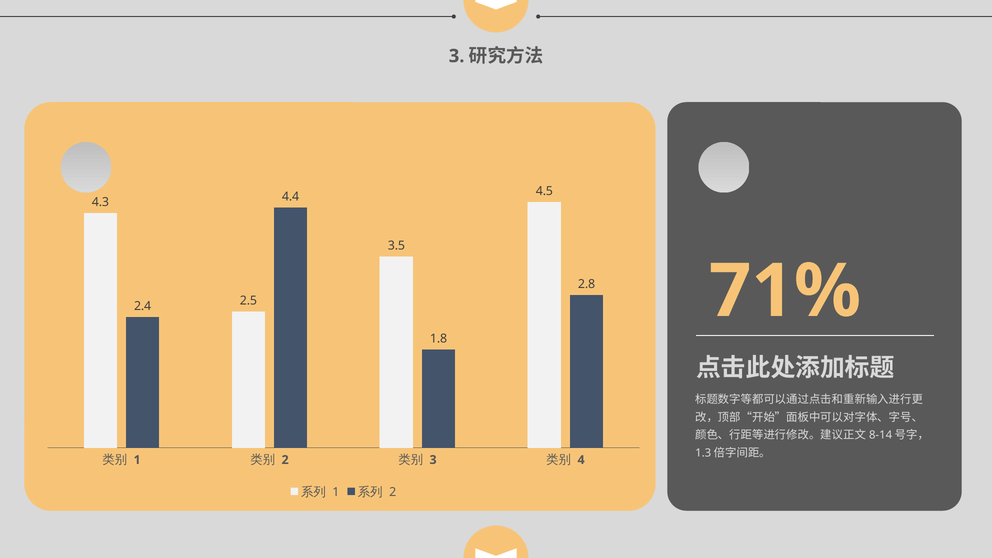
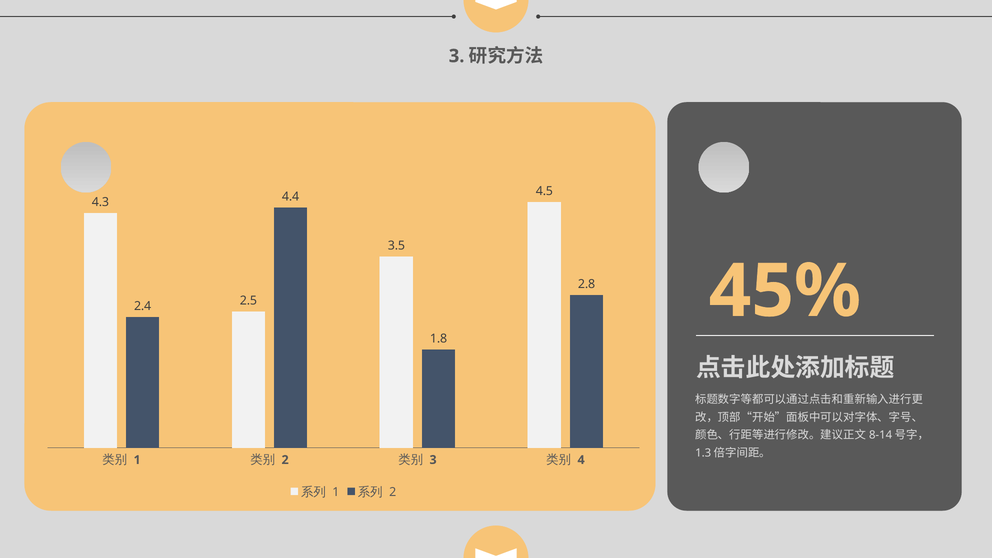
71%: 71% -> 45%
